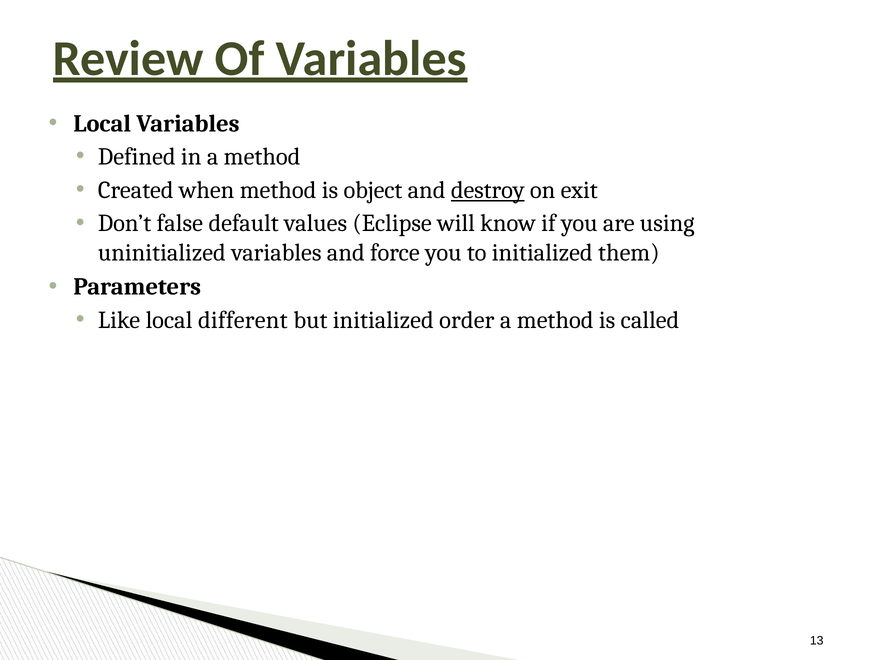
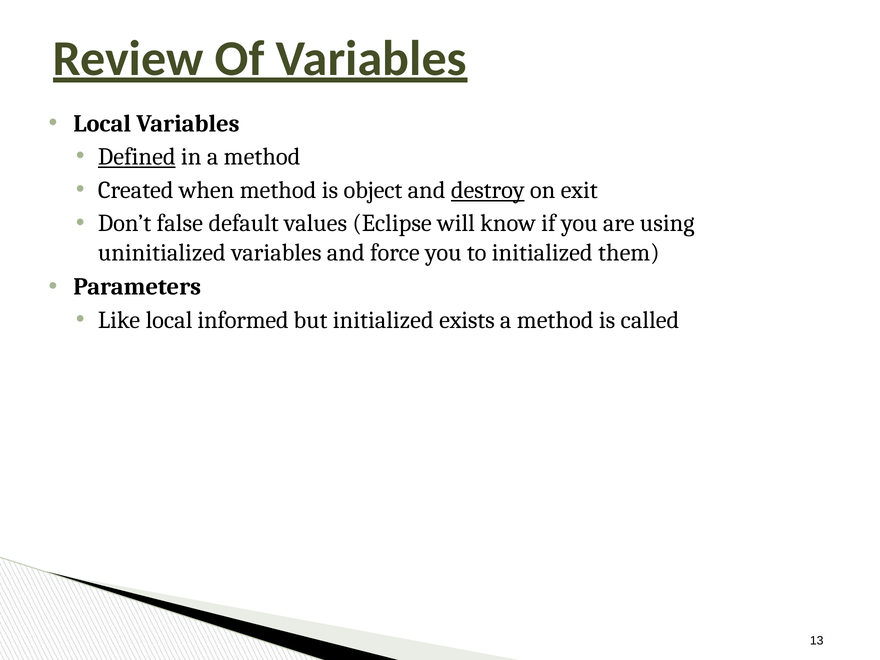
Defined underline: none -> present
different: different -> informed
order: order -> exists
